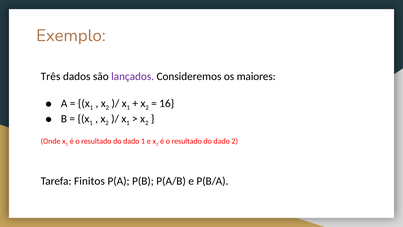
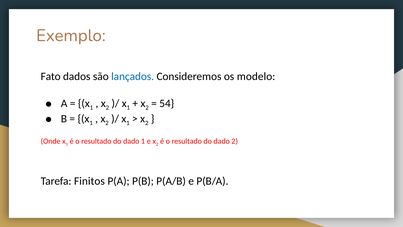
Três: Três -> Fato
lançados colour: purple -> blue
maiores: maiores -> modelo
16: 16 -> 54
